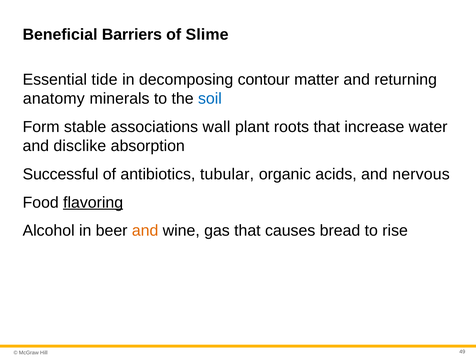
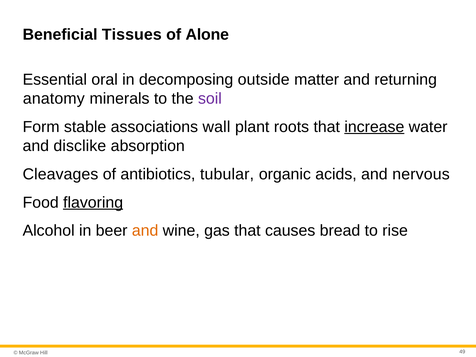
Barriers: Barriers -> Tissues
Slime: Slime -> Alone
tide: tide -> oral
contour: contour -> outside
soil colour: blue -> purple
increase underline: none -> present
Successful: Successful -> Cleavages
